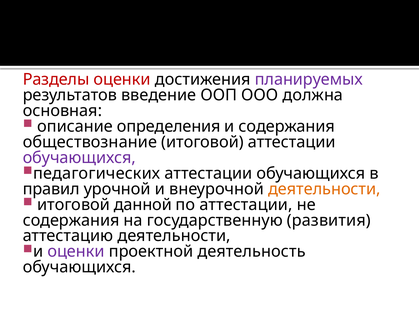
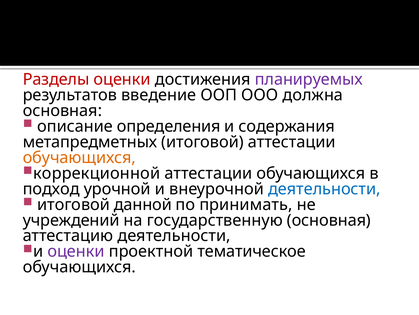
обществознание: обществознание -> метапредметных
обучающихся at (79, 157) colour: purple -> orange
педагогических: педагогических -> коррекционной
правил: правил -> подход
деятельности at (324, 189) colour: orange -> blue
по аттестации: аттестации -> принимать
содержания at (71, 220): содержания -> учреждений
государственную развития: развития -> основная
деятельность: деятельность -> тематическое
